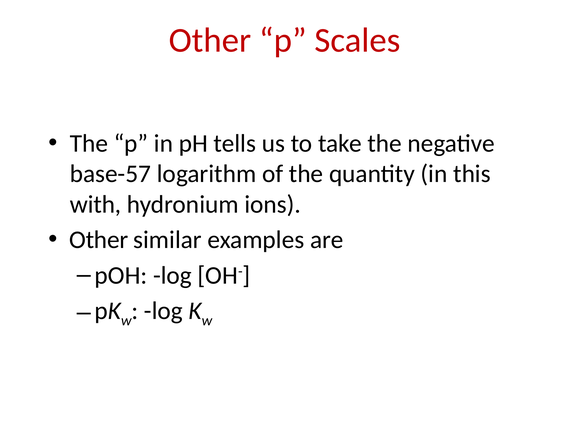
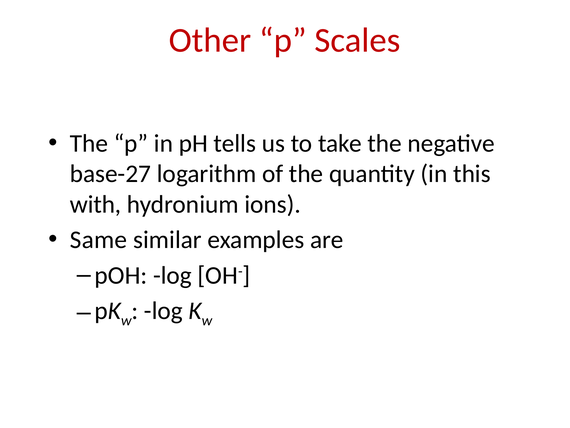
base-57: base-57 -> base-27
Other at (99, 240): Other -> Same
